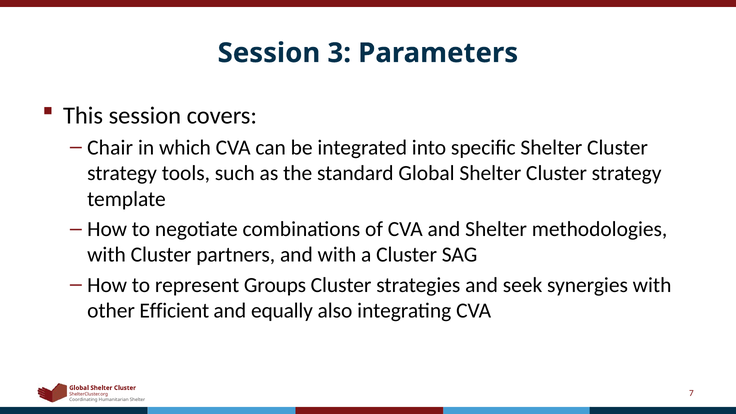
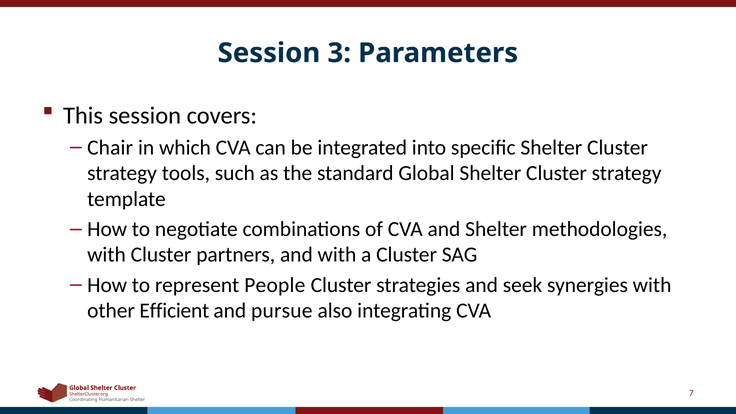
Groups: Groups -> People
equally: equally -> pursue
